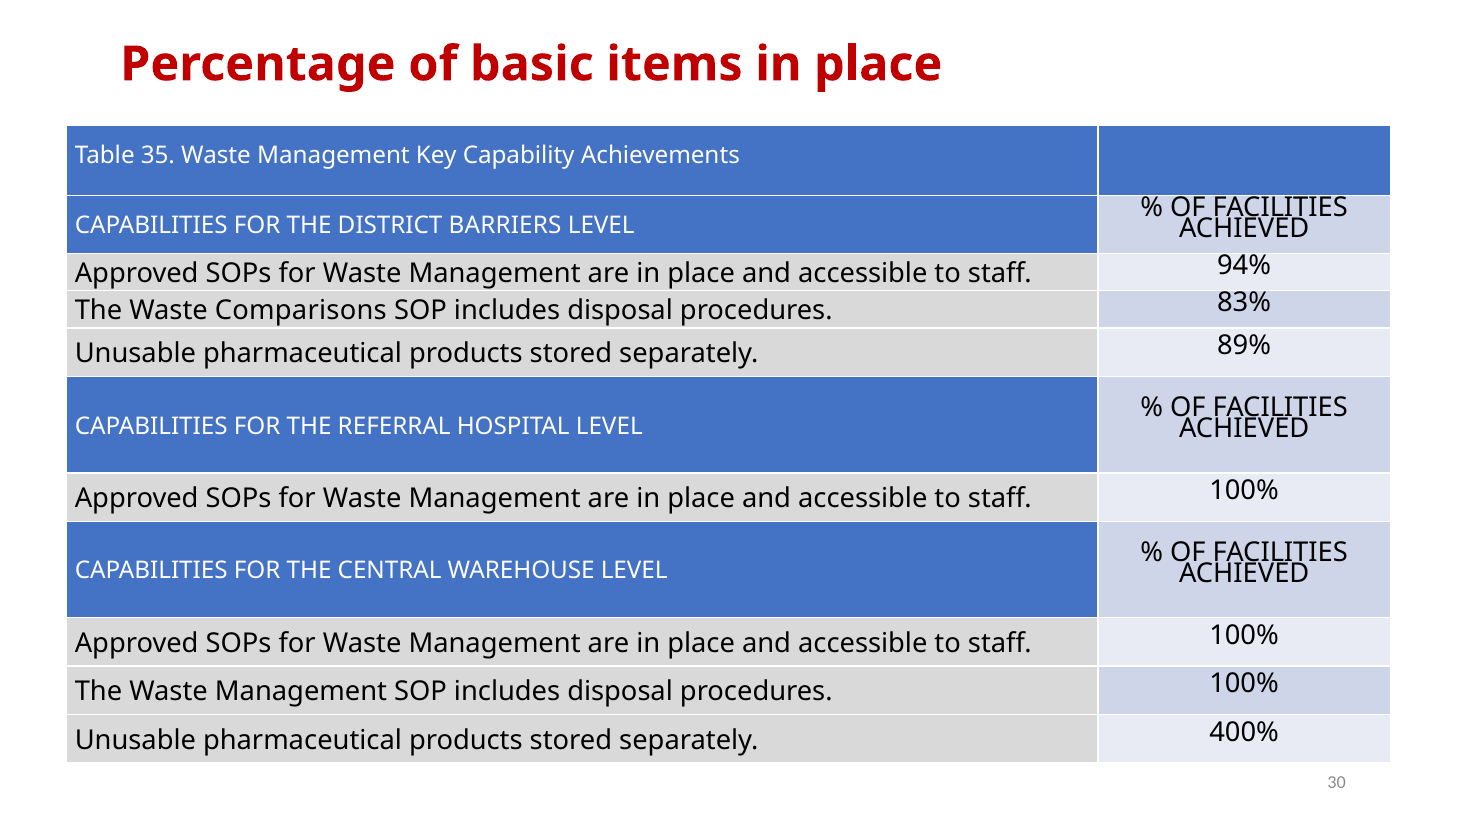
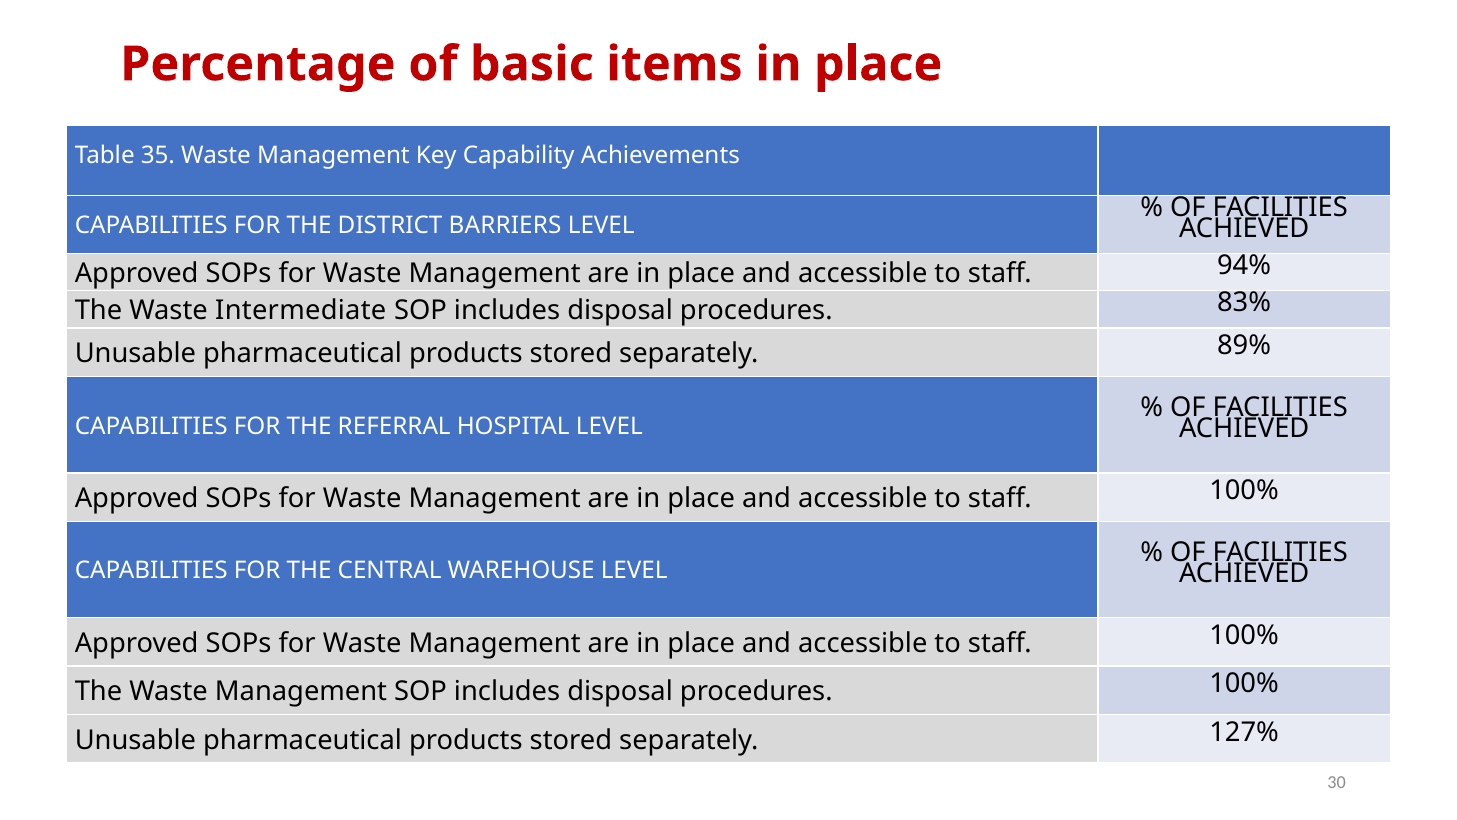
Comparisons: Comparisons -> Intermediate
400%: 400% -> 127%
